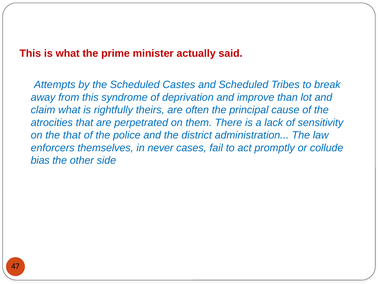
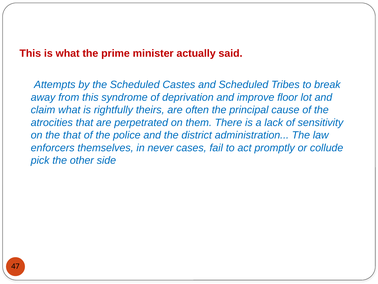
than: than -> floor
bias: bias -> pick
